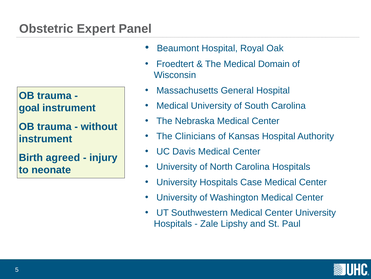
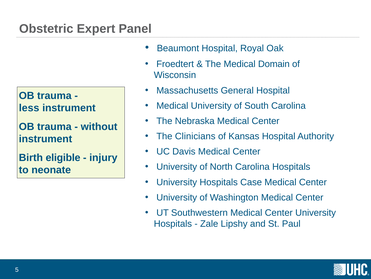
goal: goal -> less
agreed: agreed -> eligible
